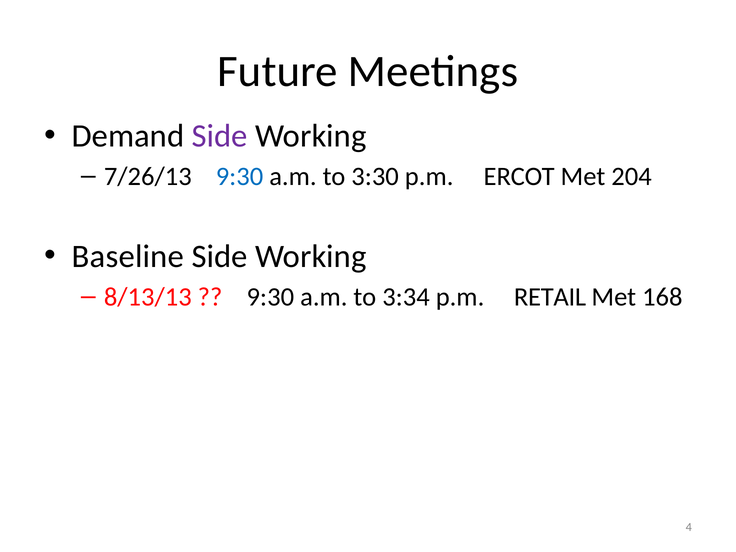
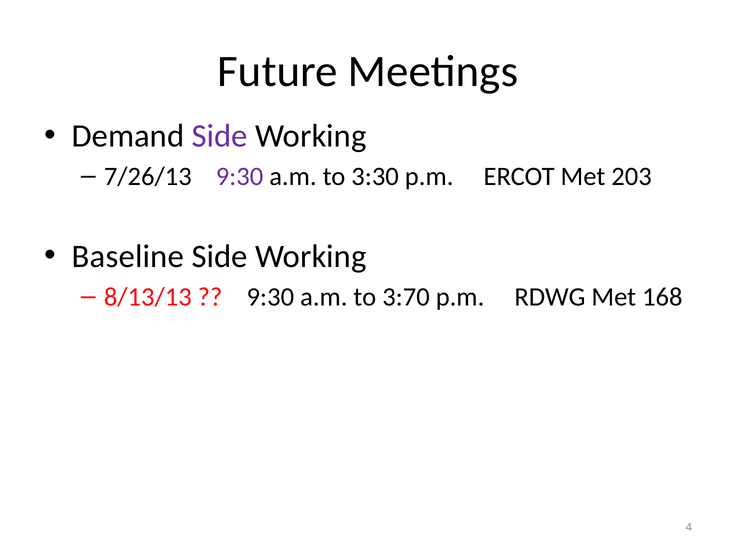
9:30 at (239, 177) colour: blue -> purple
204: 204 -> 203
3:34: 3:34 -> 3:70
RETAIL: RETAIL -> RDWG
